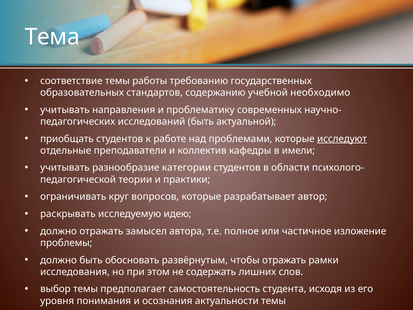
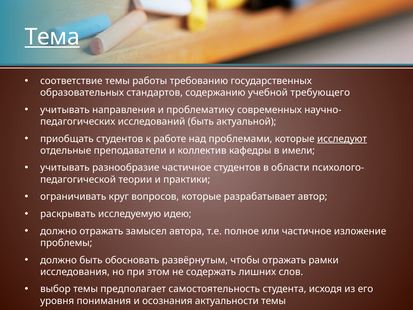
Тема underline: none -> present
необходимо: необходимо -> требующего
разнообразие категории: категории -> частичное
